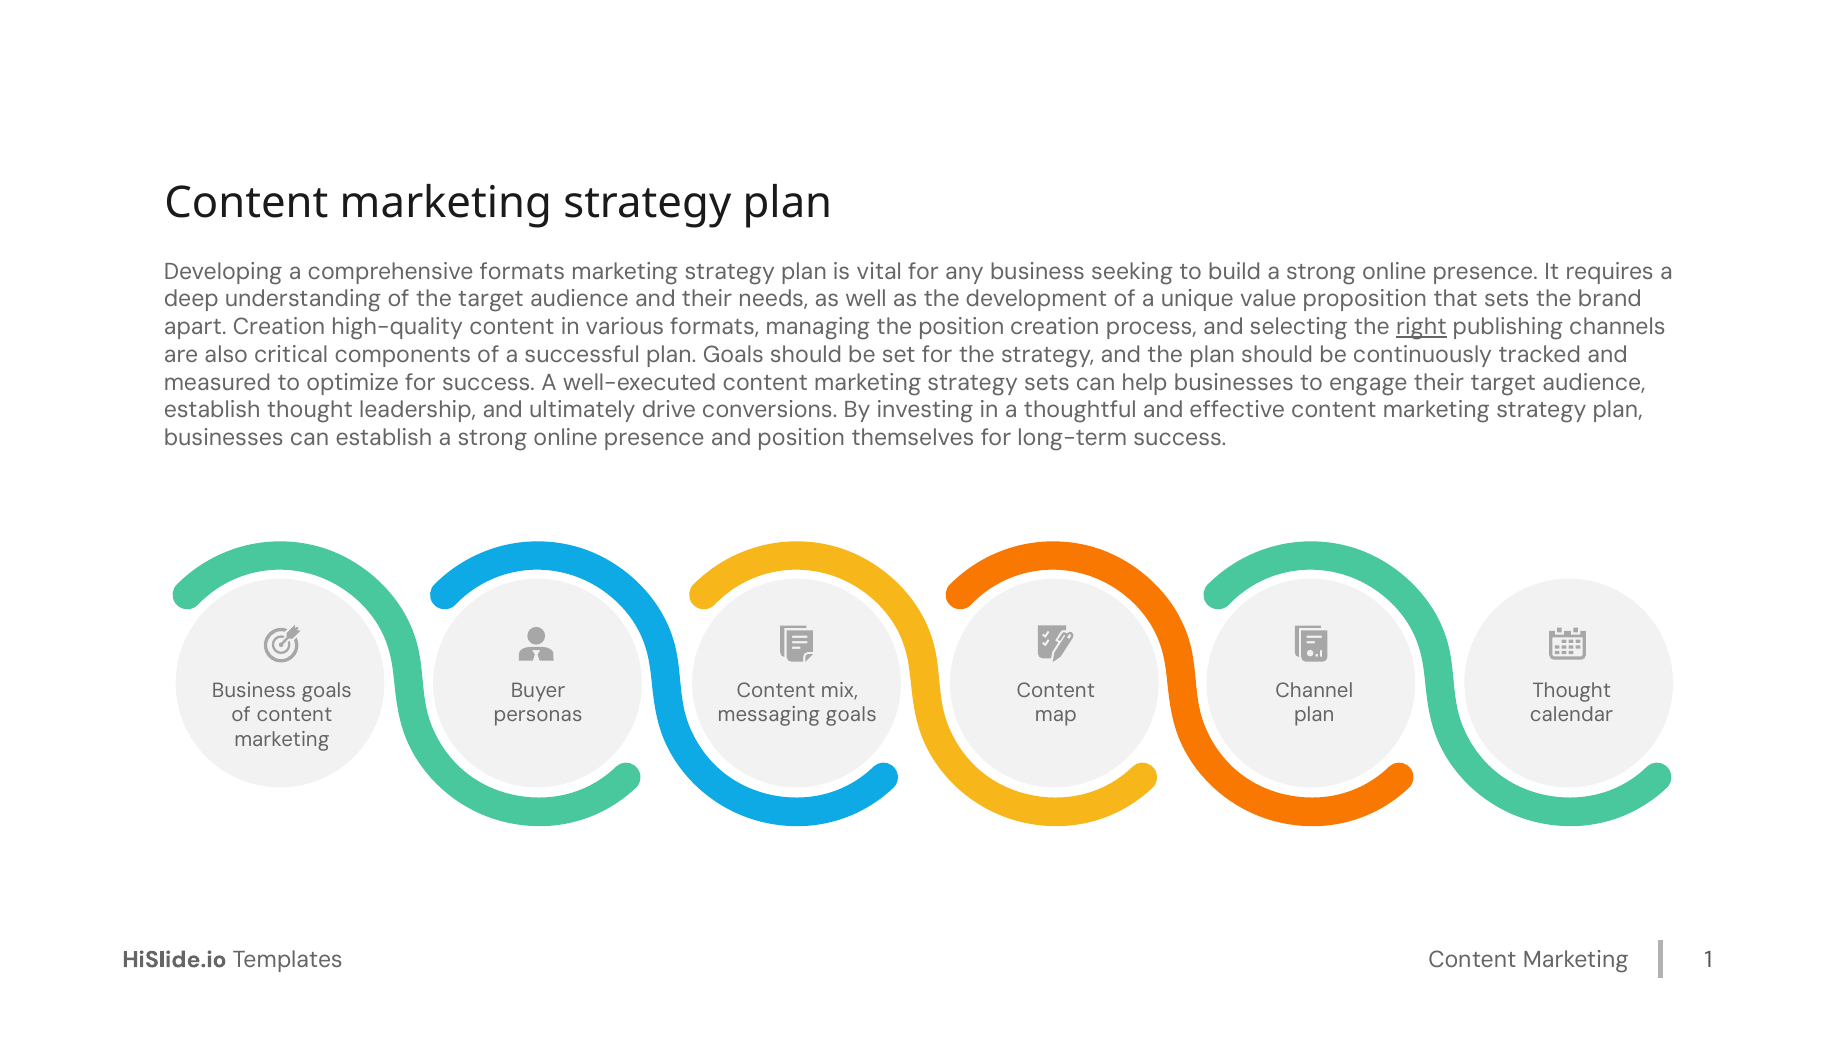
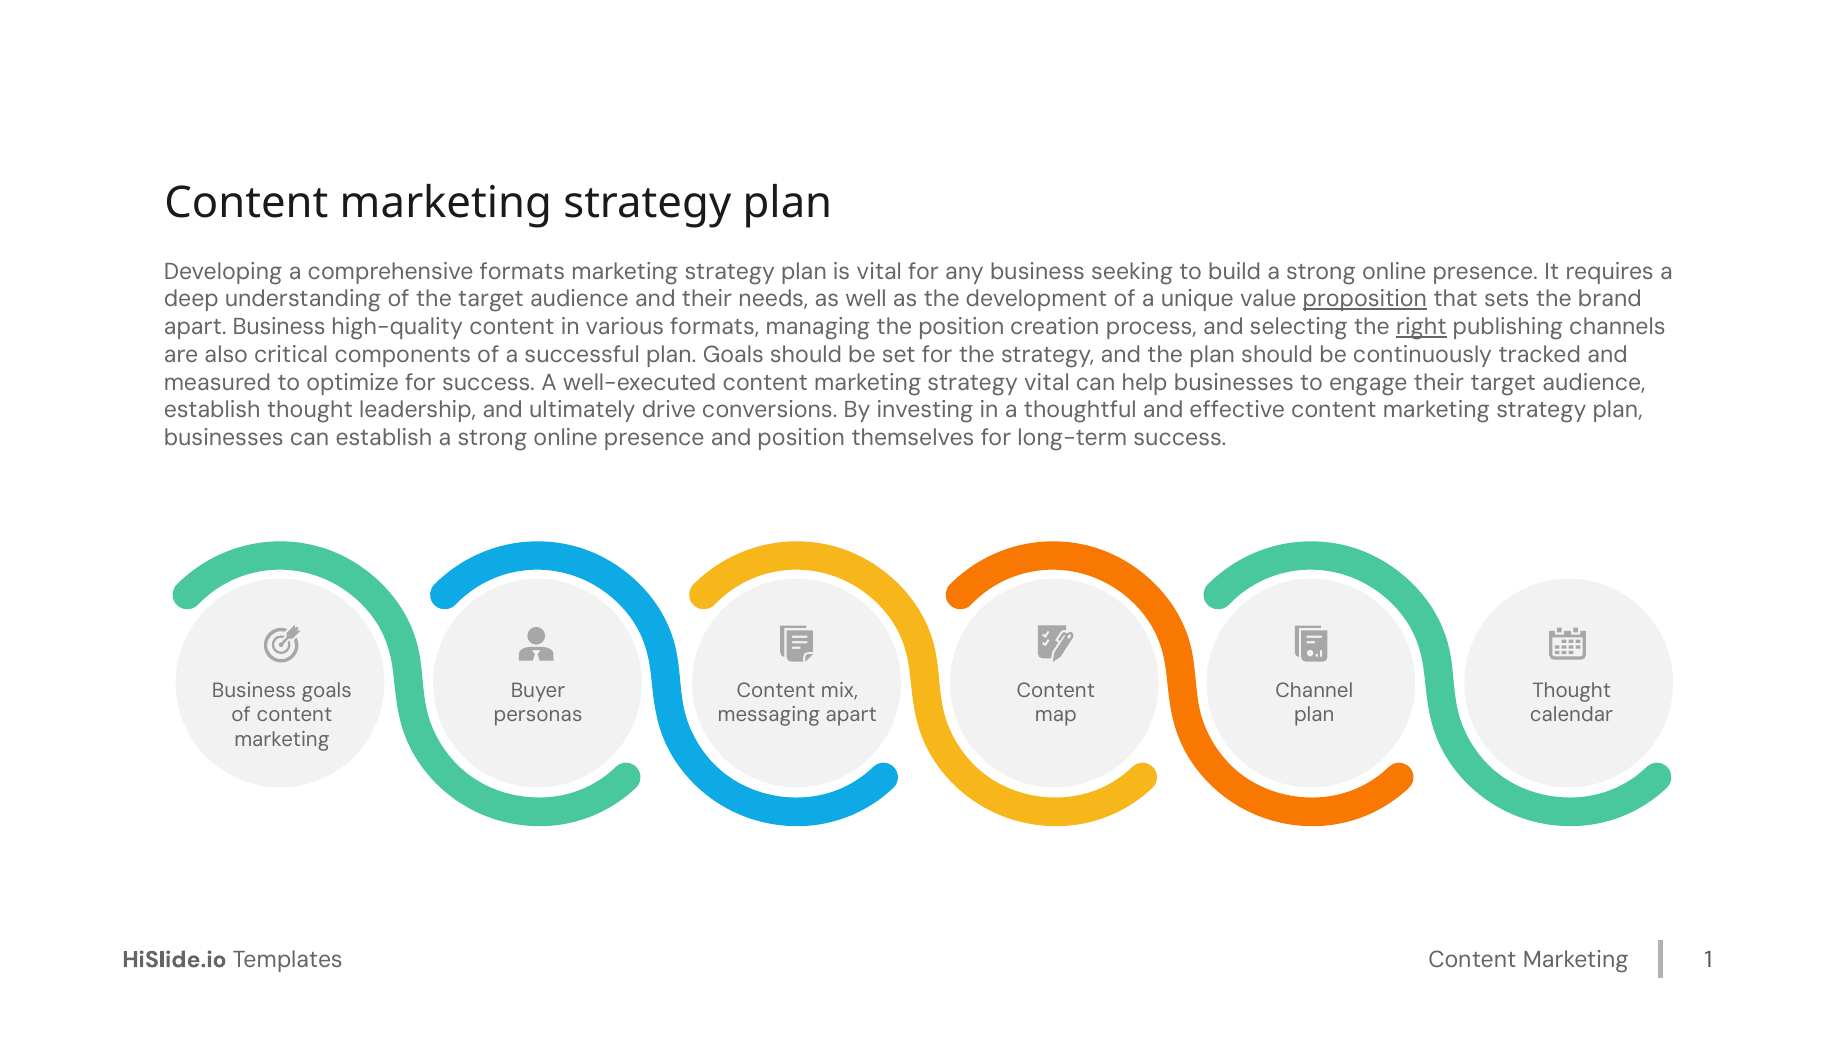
proposition underline: none -> present
apart Creation: Creation -> Business
strategy sets: sets -> vital
messaging goals: goals -> apart
